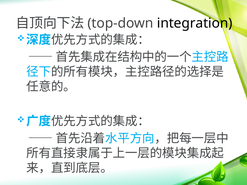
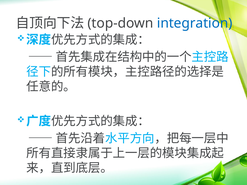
integration colour: black -> blue
